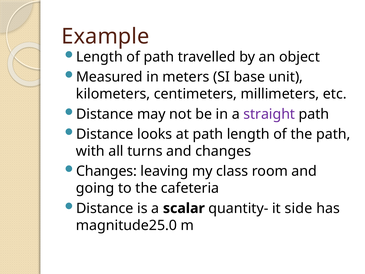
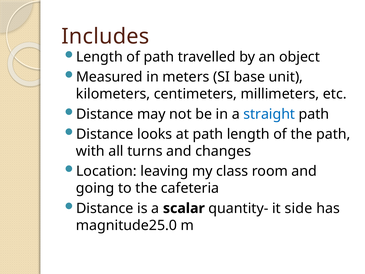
Example: Example -> Includes
straight colour: purple -> blue
Changes at (106, 171): Changes -> Location
